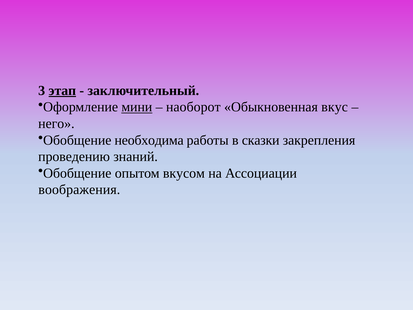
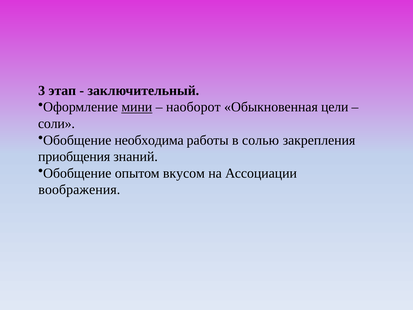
этап underline: present -> none
вкус: вкус -> цели
него: него -> соли
сказки: сказки -> солью
проведению: проведению -> приобщения
